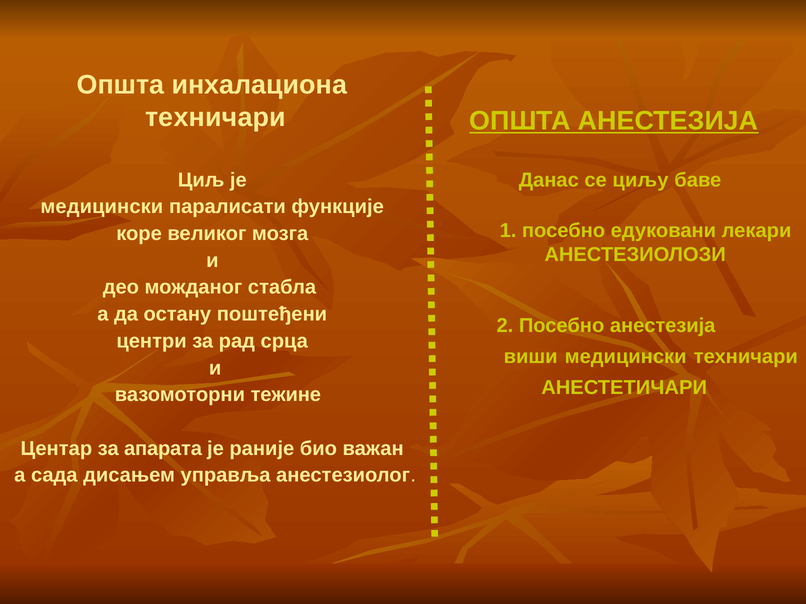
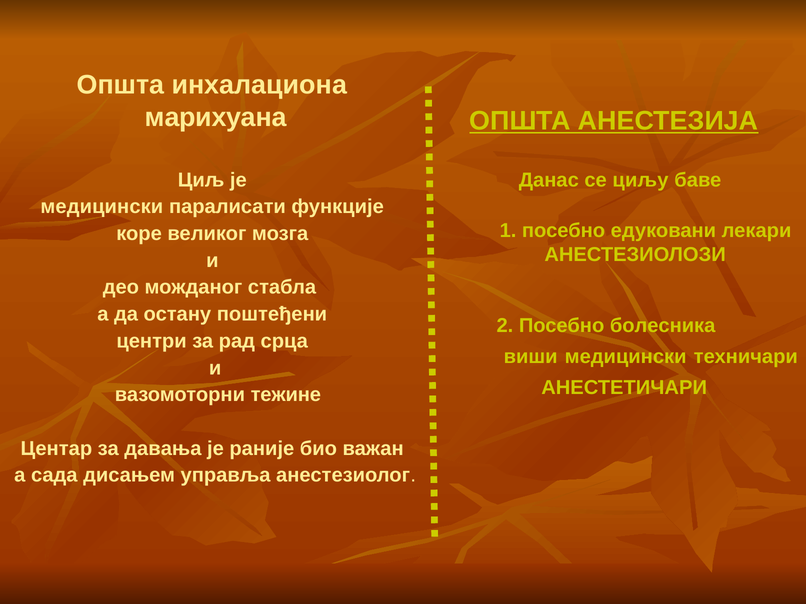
техничари at (215, 117): техничари -> марихуана
Посебно анестезија: анестезија -> болесника
апарата: апарата -> давања
